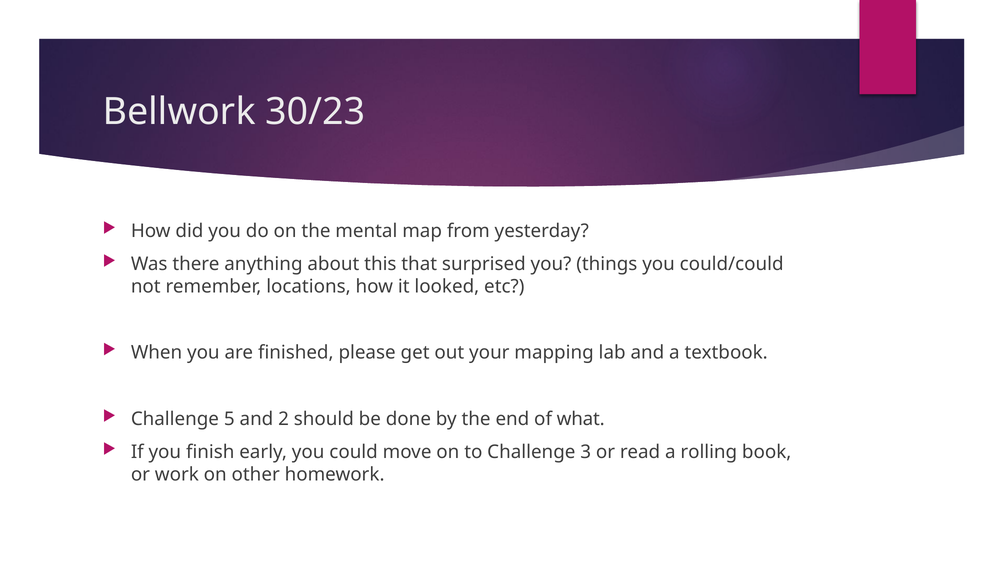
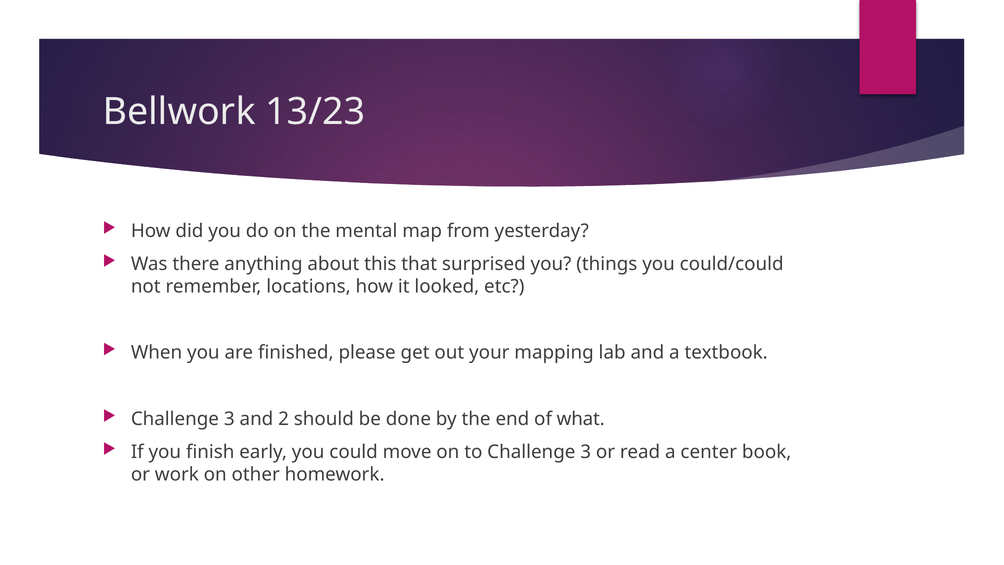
30/23: 30/23 -> 13/23
5 at (229, 419): 5 -> 3
rolling: rolling -> center
